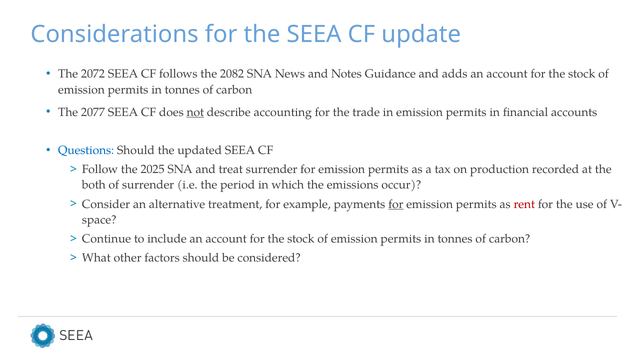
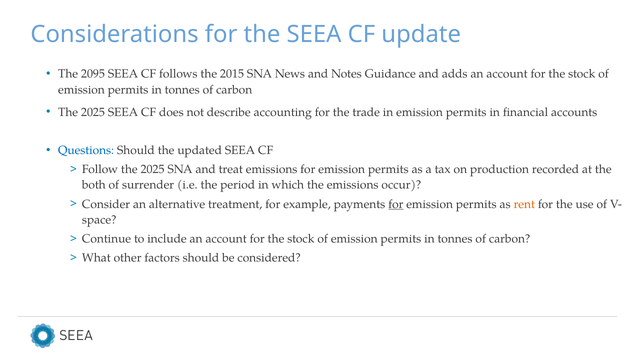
2072: 2072 -> 2095
2082: 2082 -> 2015
2077 at (93, 112): 2077 -> 2025
not underline: present -> none
treat surrender: surrender -> emissions
rent colour: red -> orange
